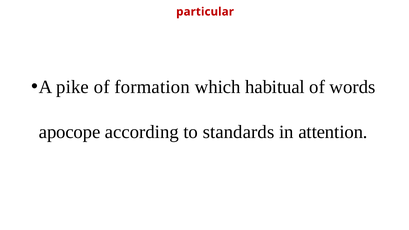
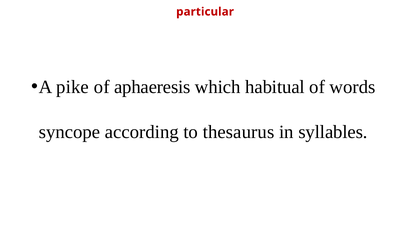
formation: formation -> aphaeresis
apocope: apocope -> syncope
standards: standards -> thesaurus
attention: attention -> syllables
